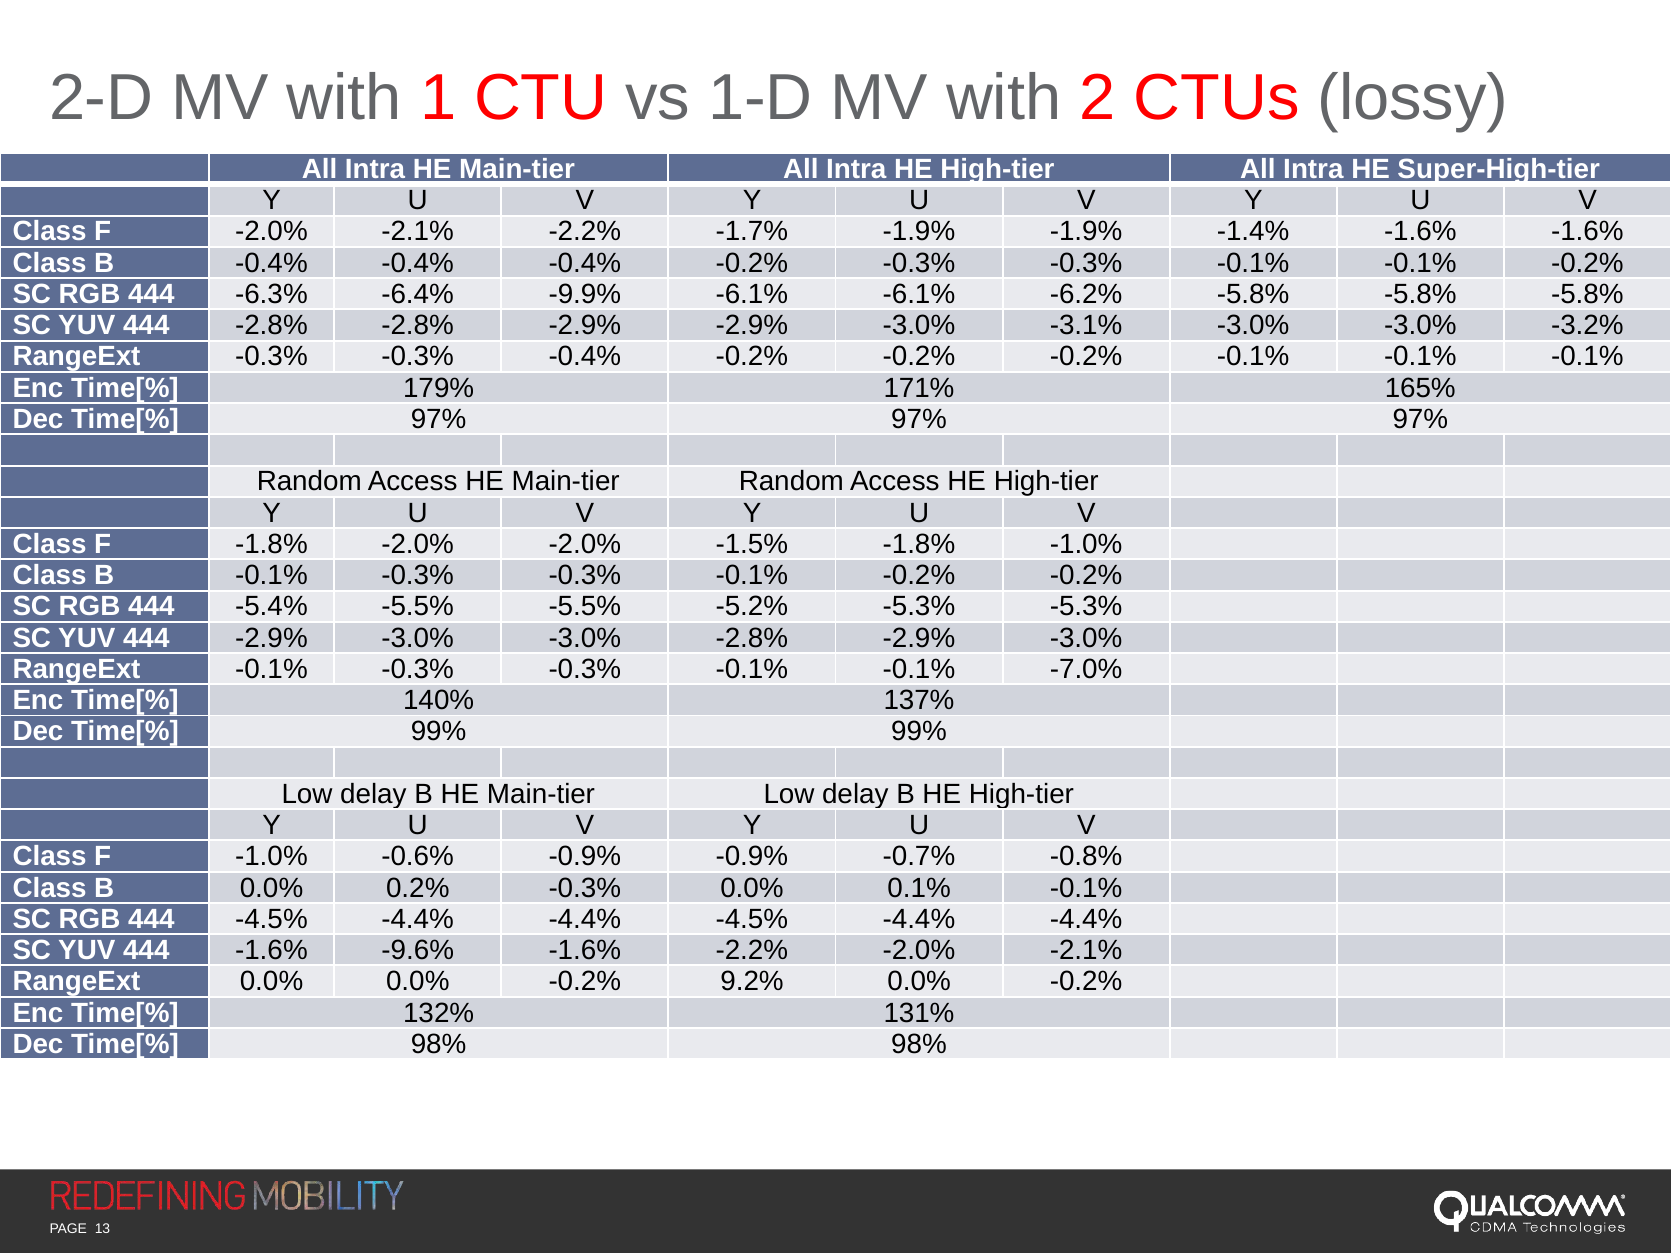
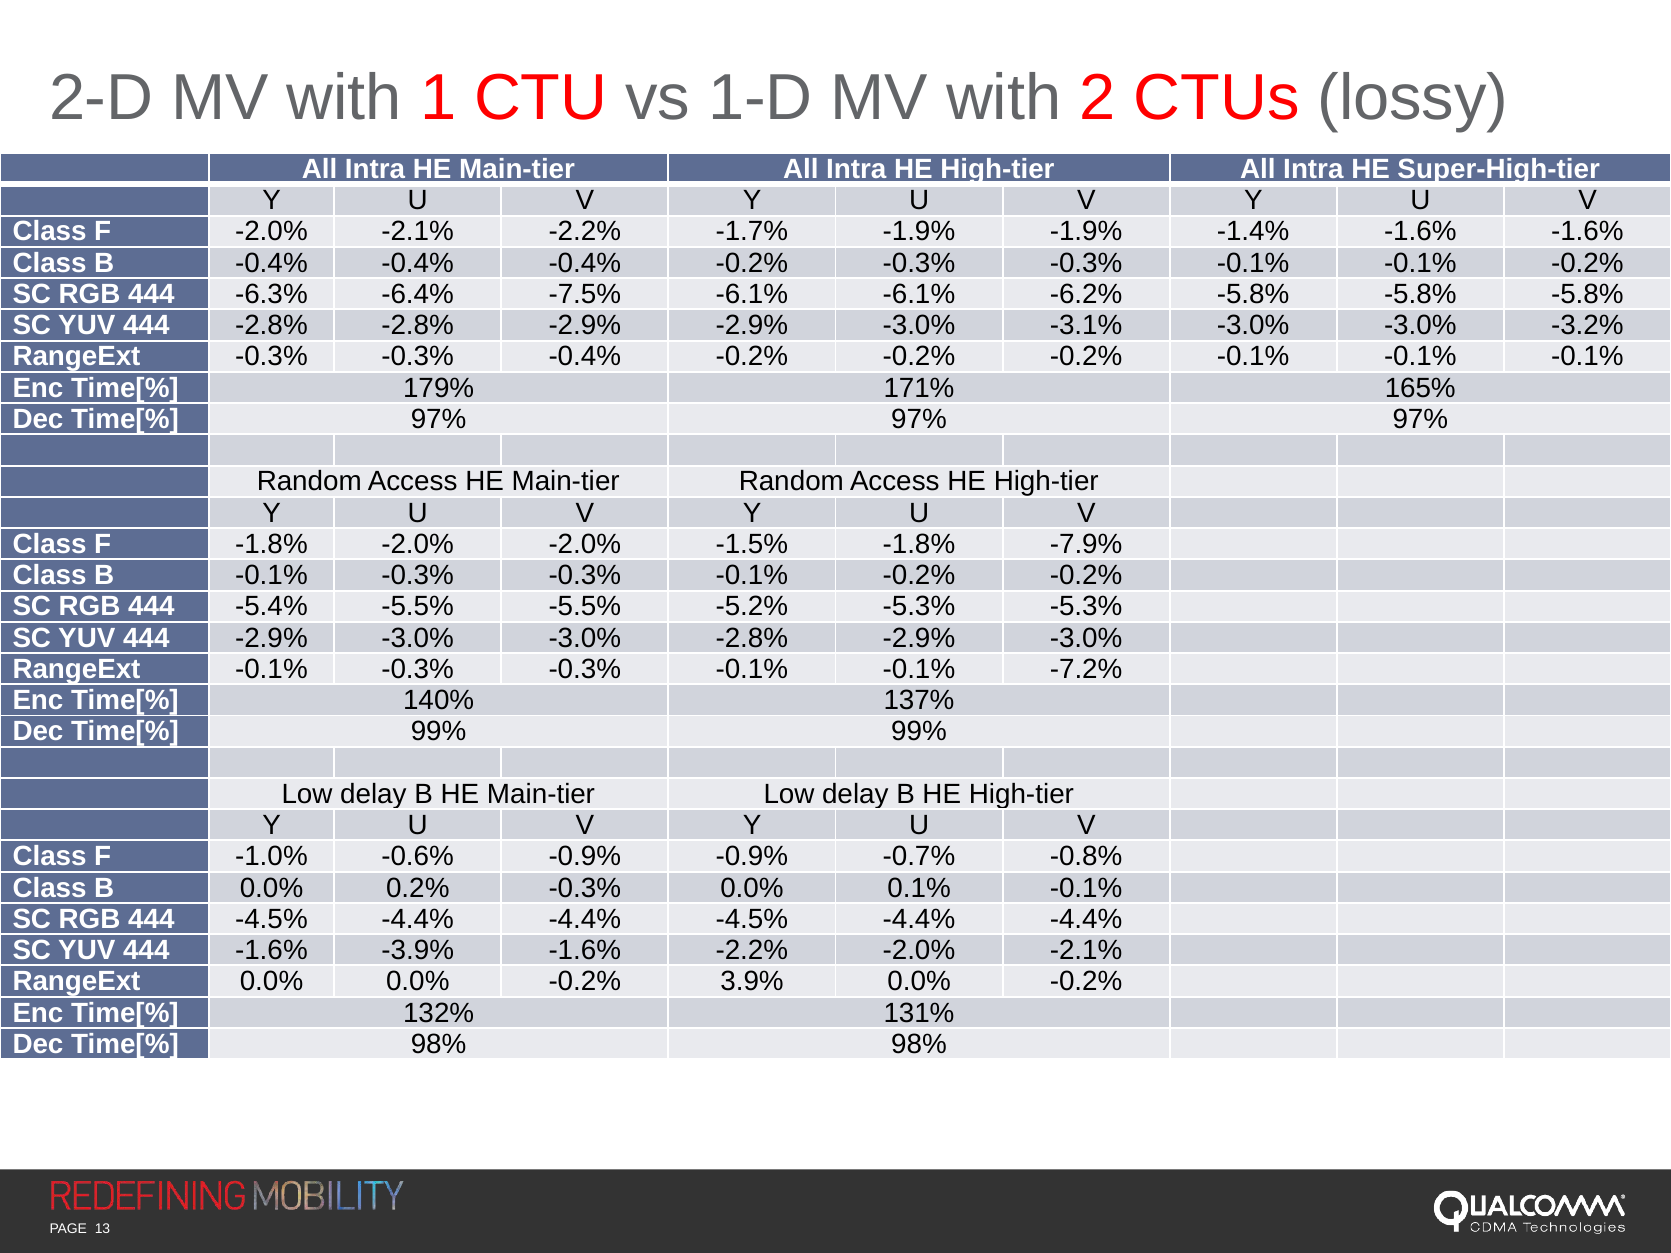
-9.9%: -9.9% -> -7.5%
-1.8% -1.0%: -1.0% -> -7.9%
-7.0%: -7.0% -> -7.2%
-9.6%: -9.6% -> -3.9%
9.2%: 9.2% -> 3.9%
